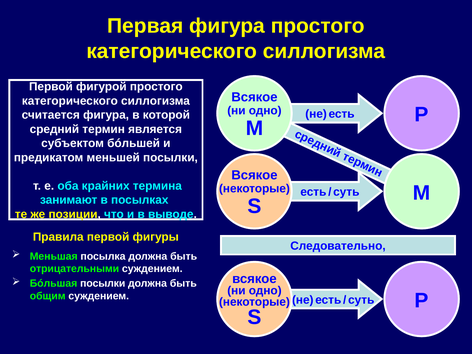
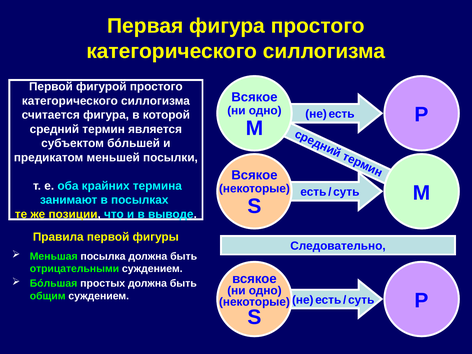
Бóльшая посылки: посылки -> простых
